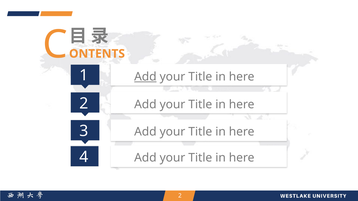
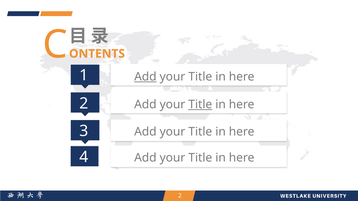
Title at (200, 105) underline: none -> present
